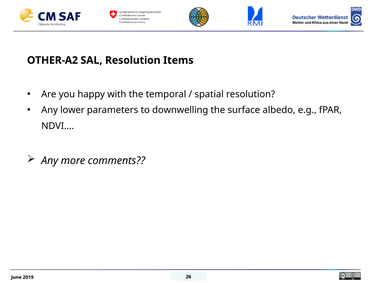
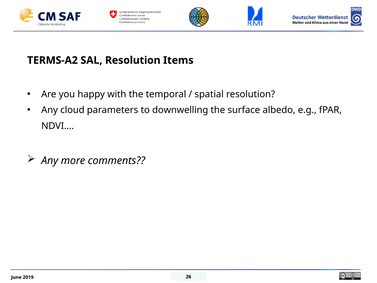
OTHER-A2: OTHER-A2 -> TERMS-A2
lower: lower -> cloud
